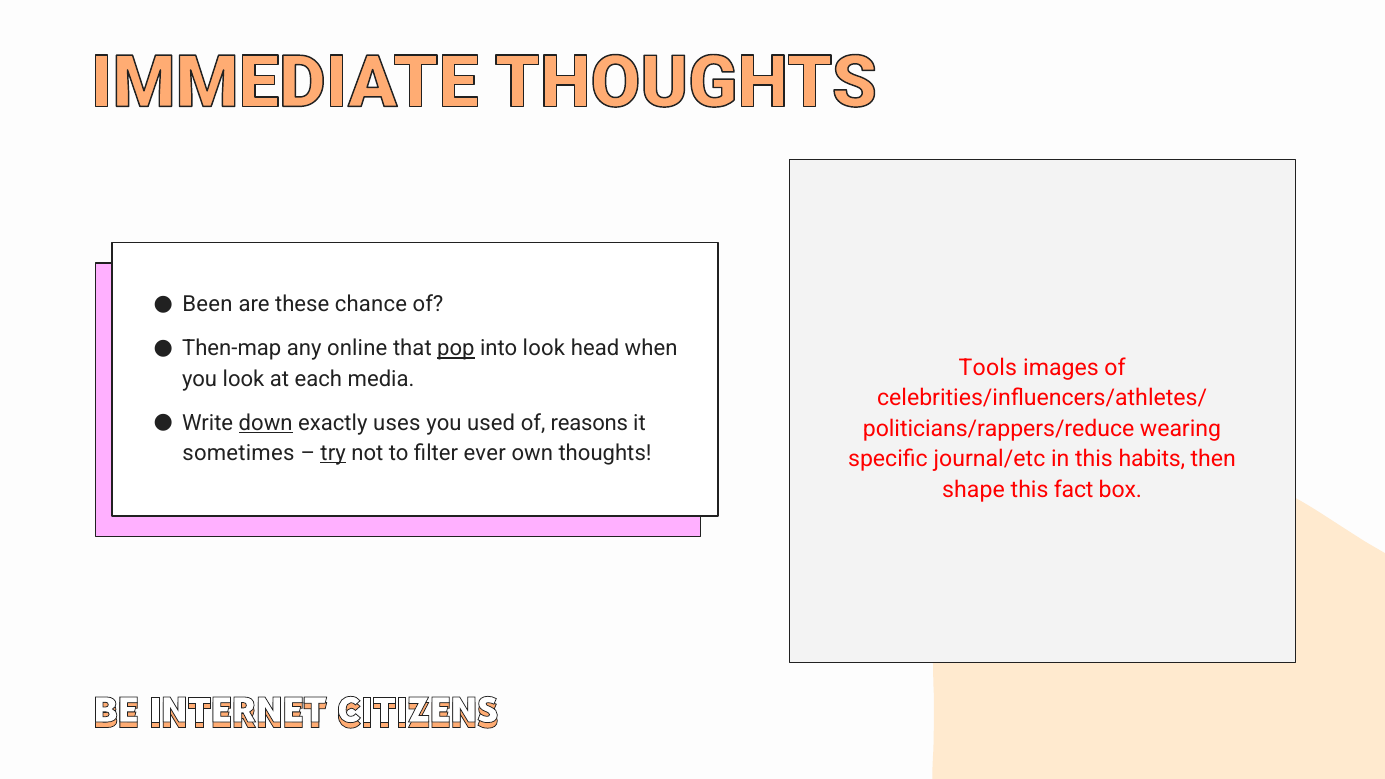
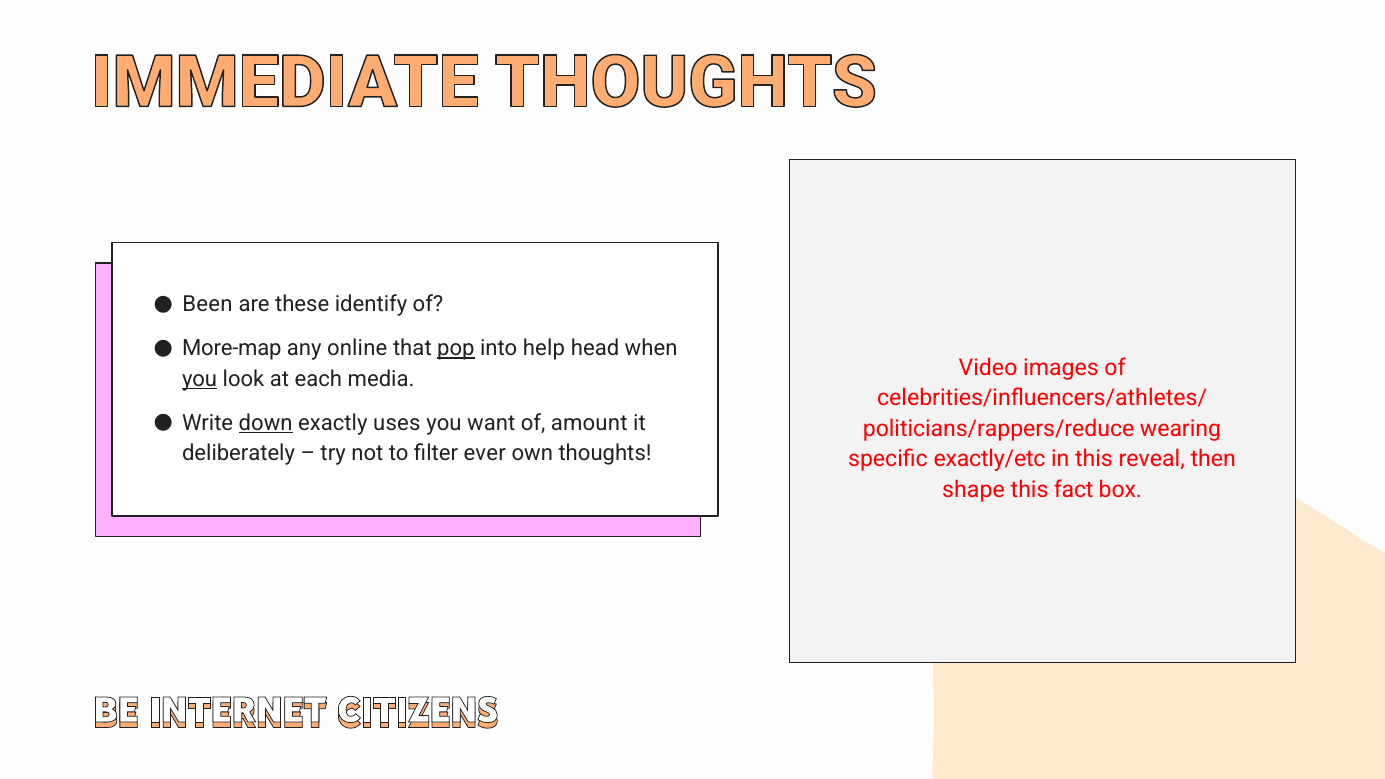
chance: chance -> identify
Then-map: Then-map -> More-map
into look: look -> help
Tools: Tools -> Video
you at (200, 379) underline: none -> present
used: used -> want
reasons: reasons -> amount
sometimes: sometimes -> deliberately
try underline: present -> none
journal/etc: journal/etc -> exactly/etc
habits: habits -> reveal
